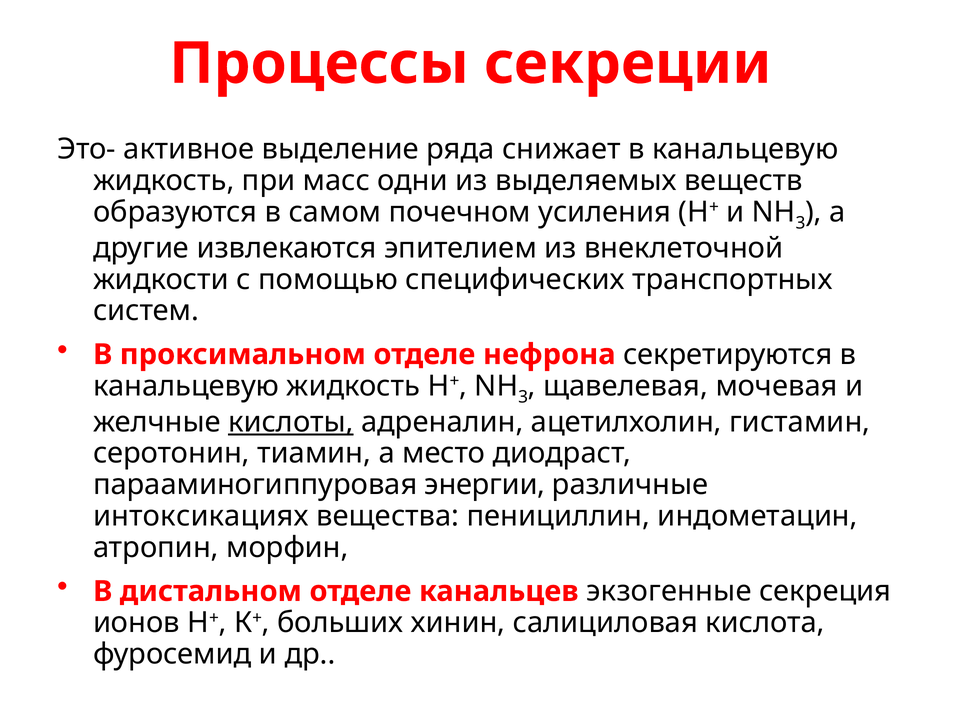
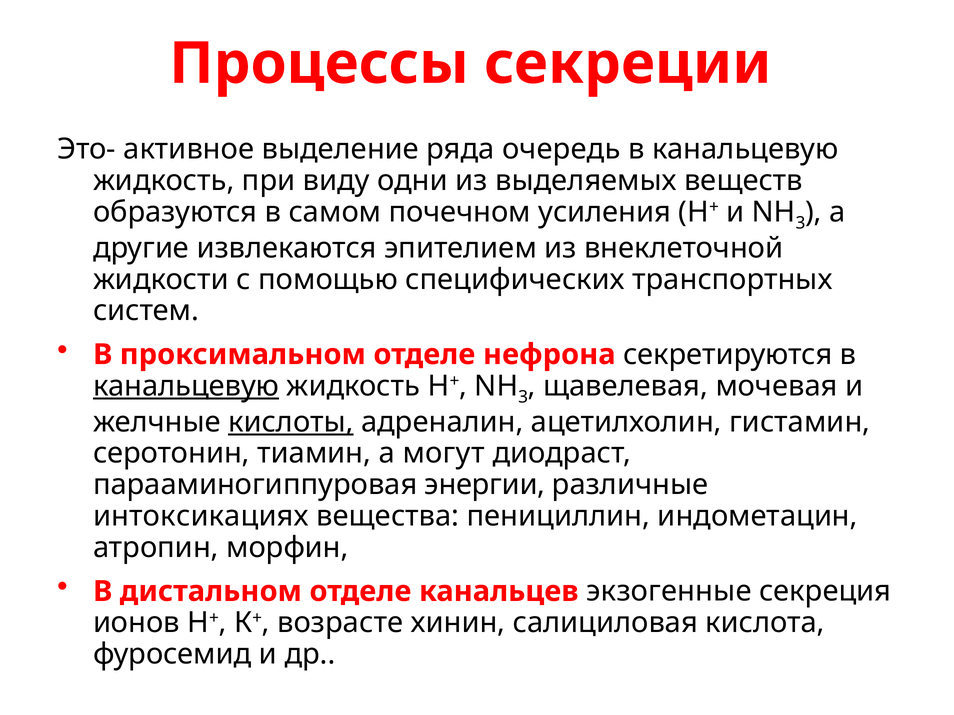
снижает: снижает -> очередь
масс: масс -> виду
канальцевую at (186, 386) underline: none -> present
место: место -> могут
больших: больших -> возрасте
